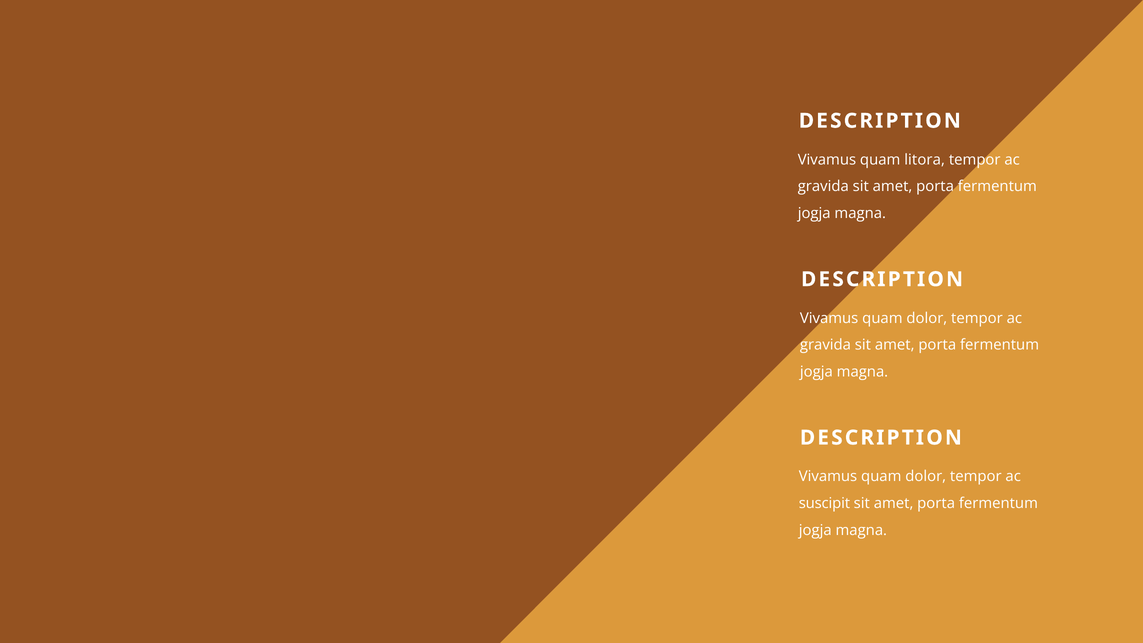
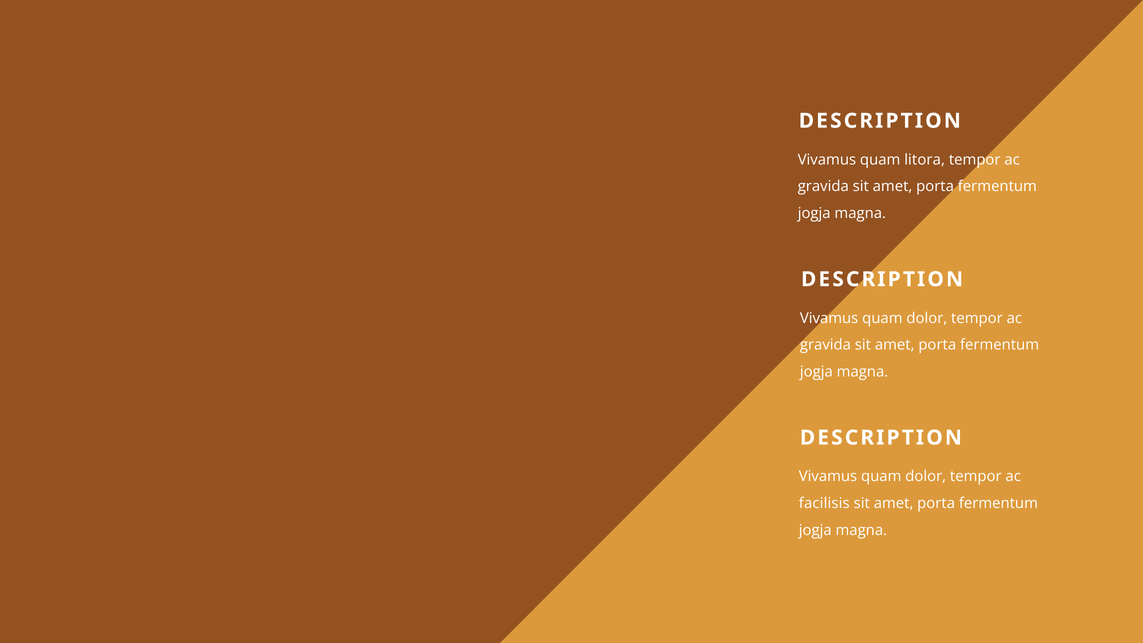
suscipit: suscipit -> facilisis
